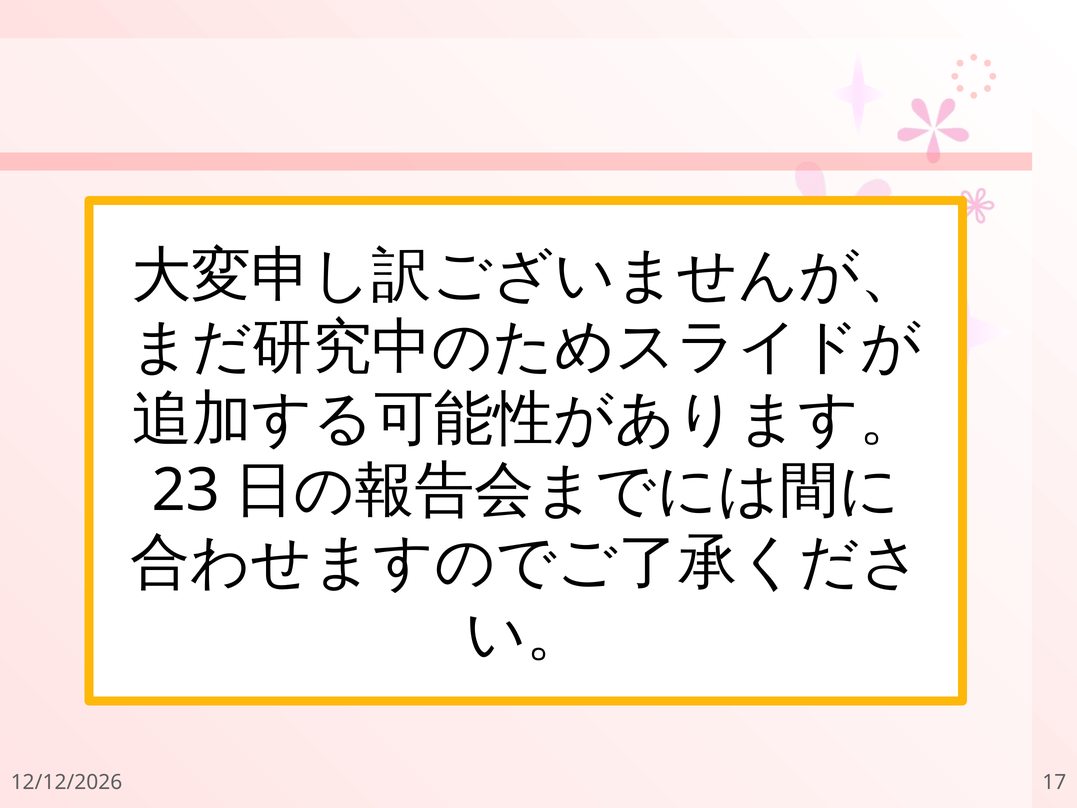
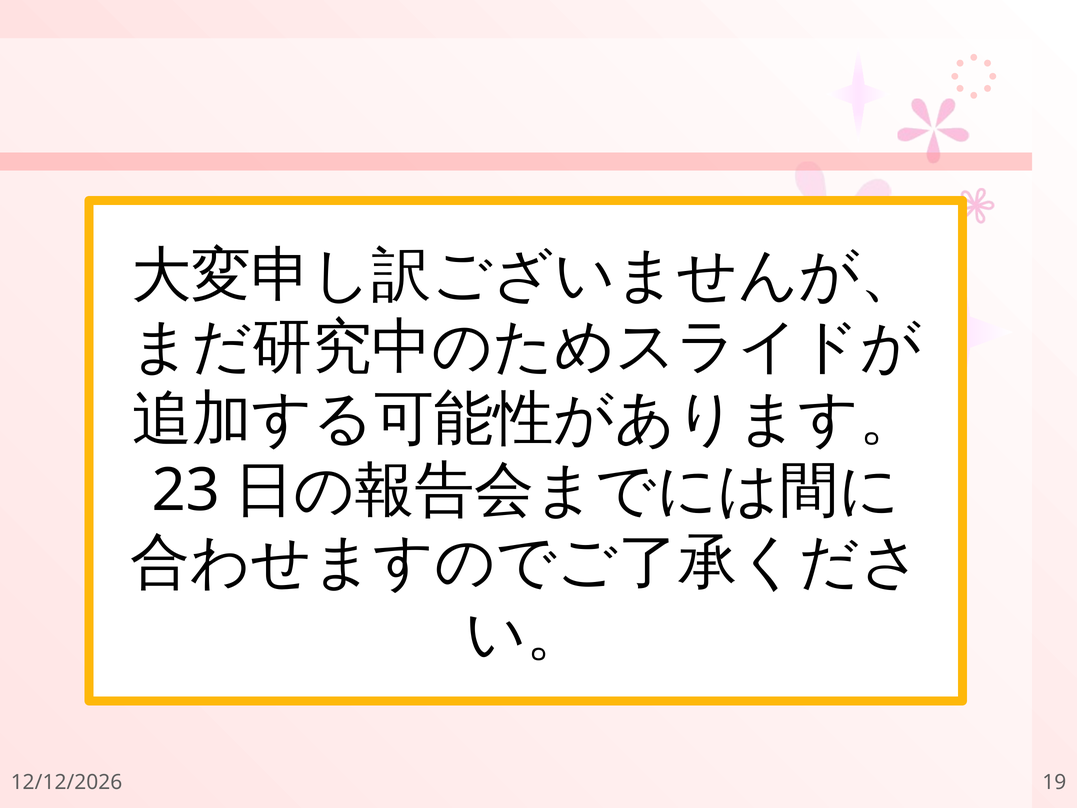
17: 17 -> 19
